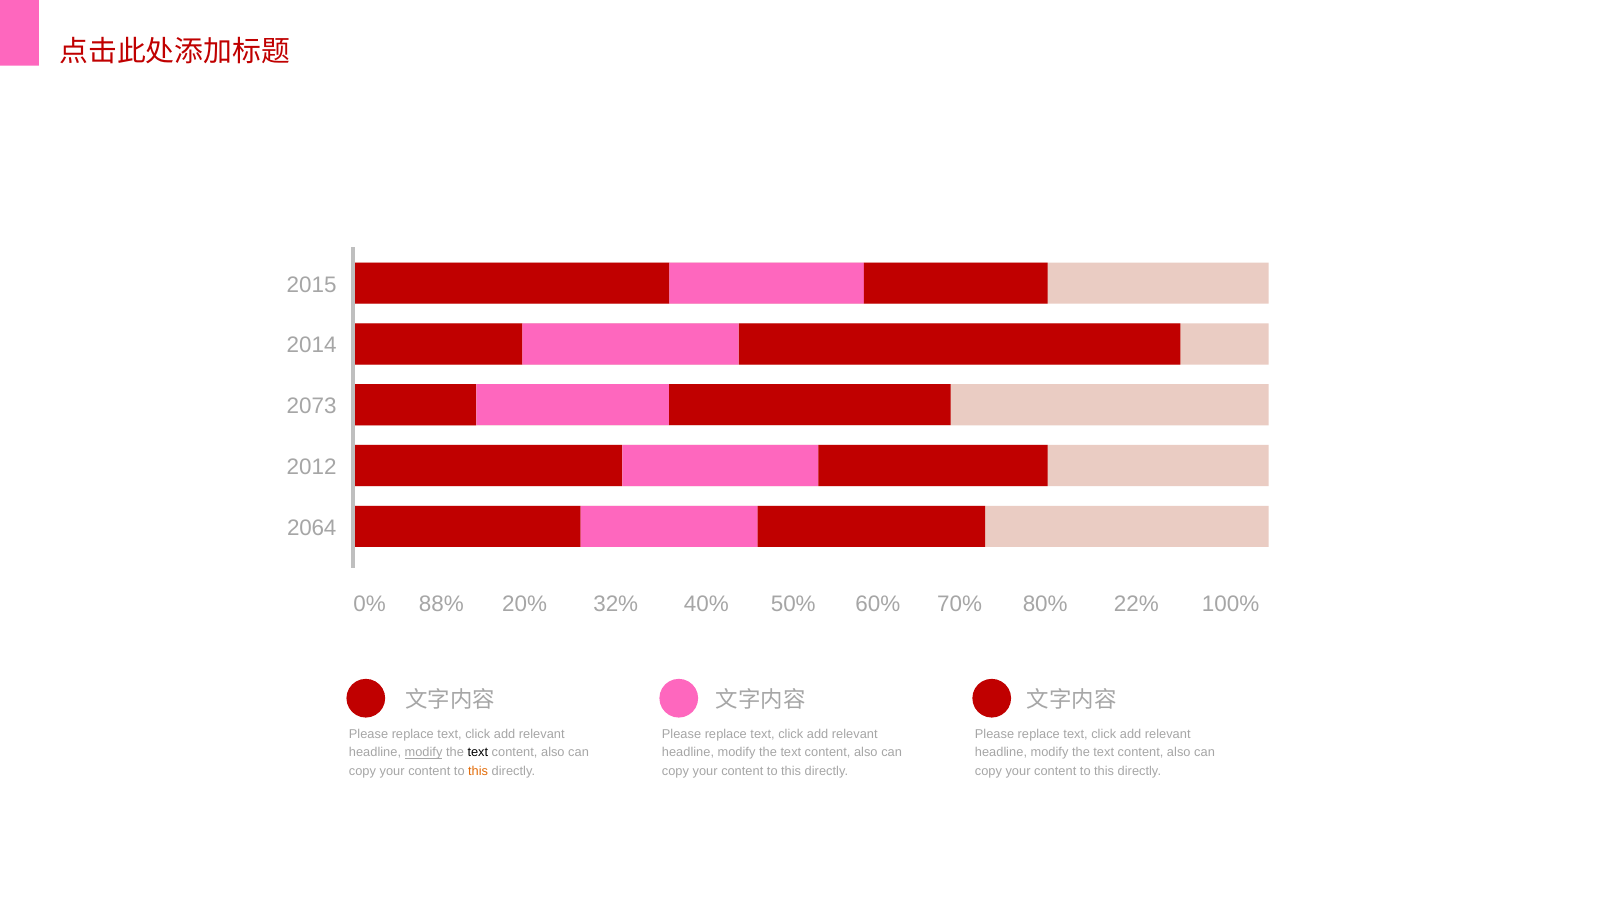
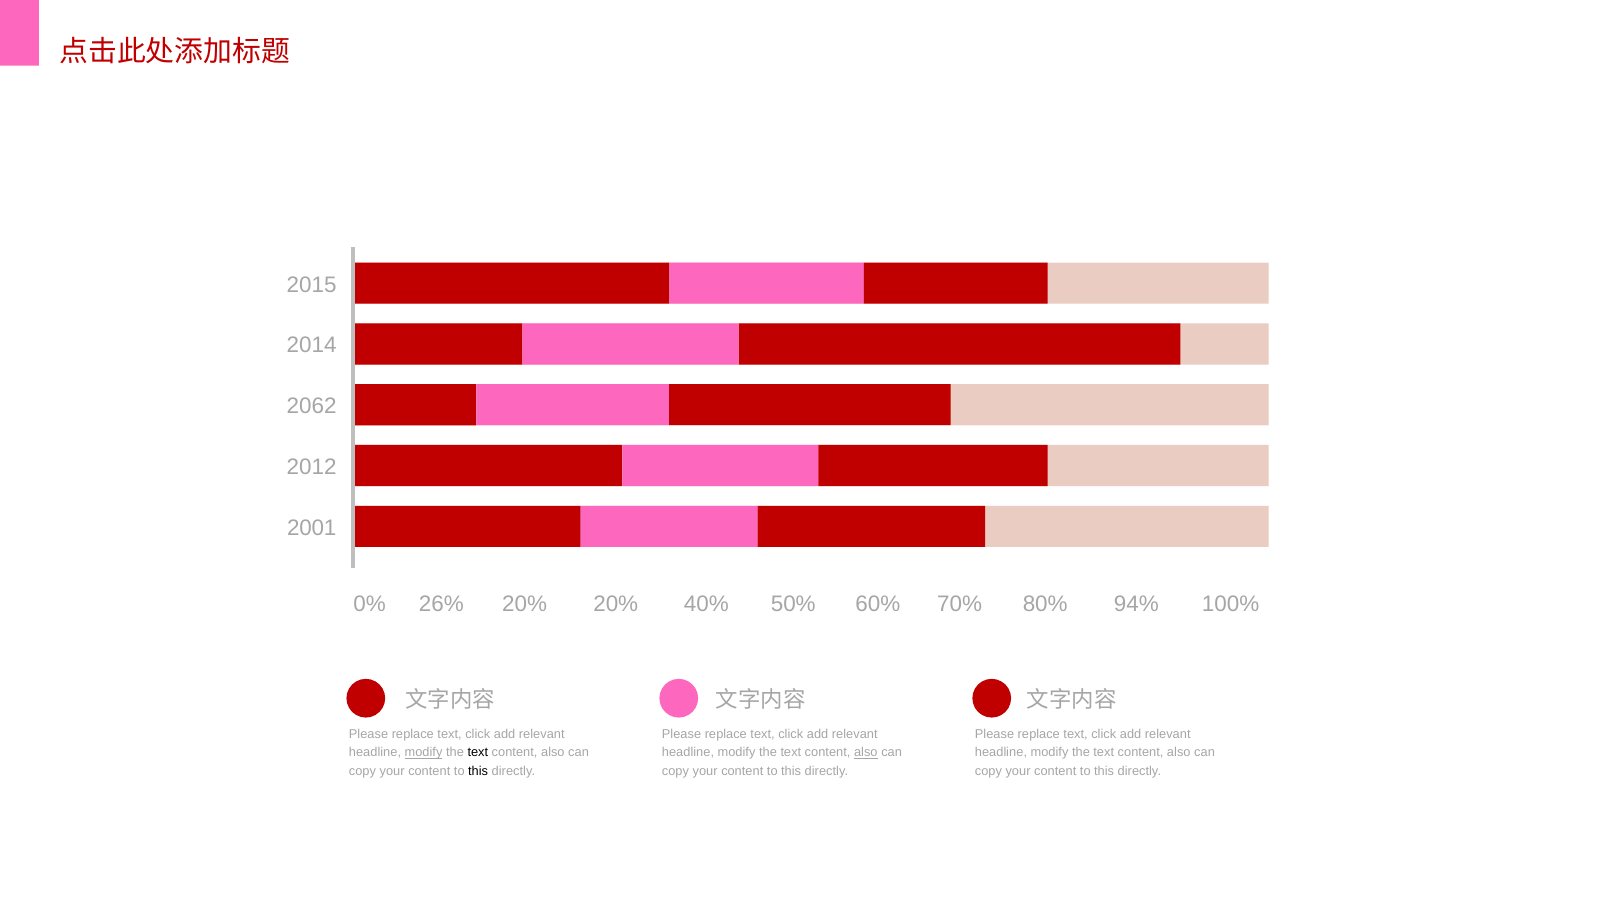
2073: 2073 -> 2062
2064: 2064 -> 2001
88%: 88% -> 26%
32% at (616, 605): 32% -> 20%
22%: 22% -> 94%
also at (866, 753) underline: none -> present
this at (478, 771) colour: orange -> black
